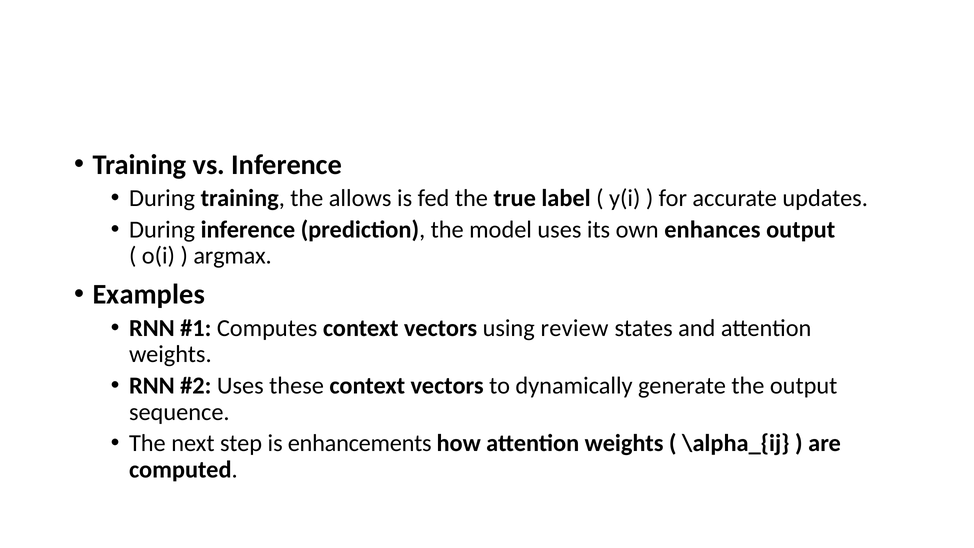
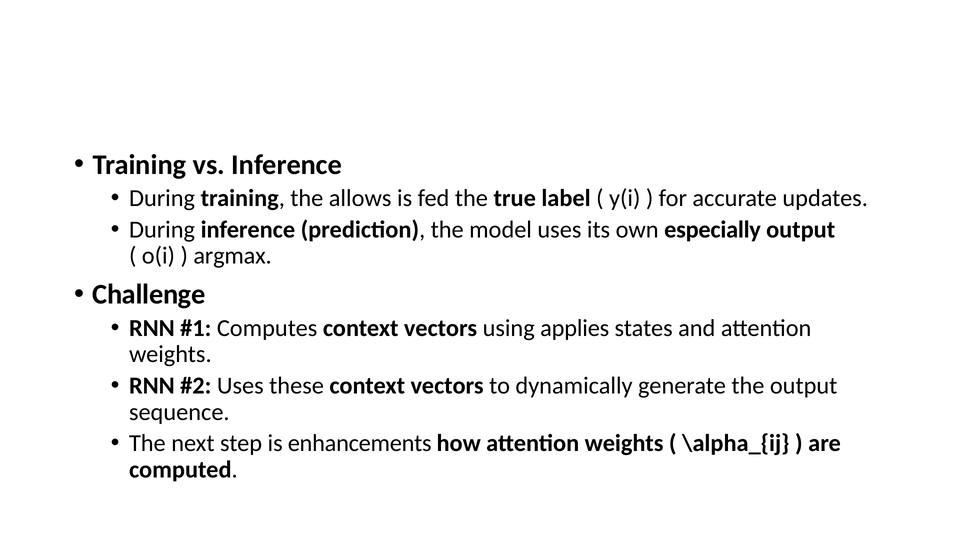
enhances: enhances -> especially
Examples: Examples -> Challenge
review: review -> applies
